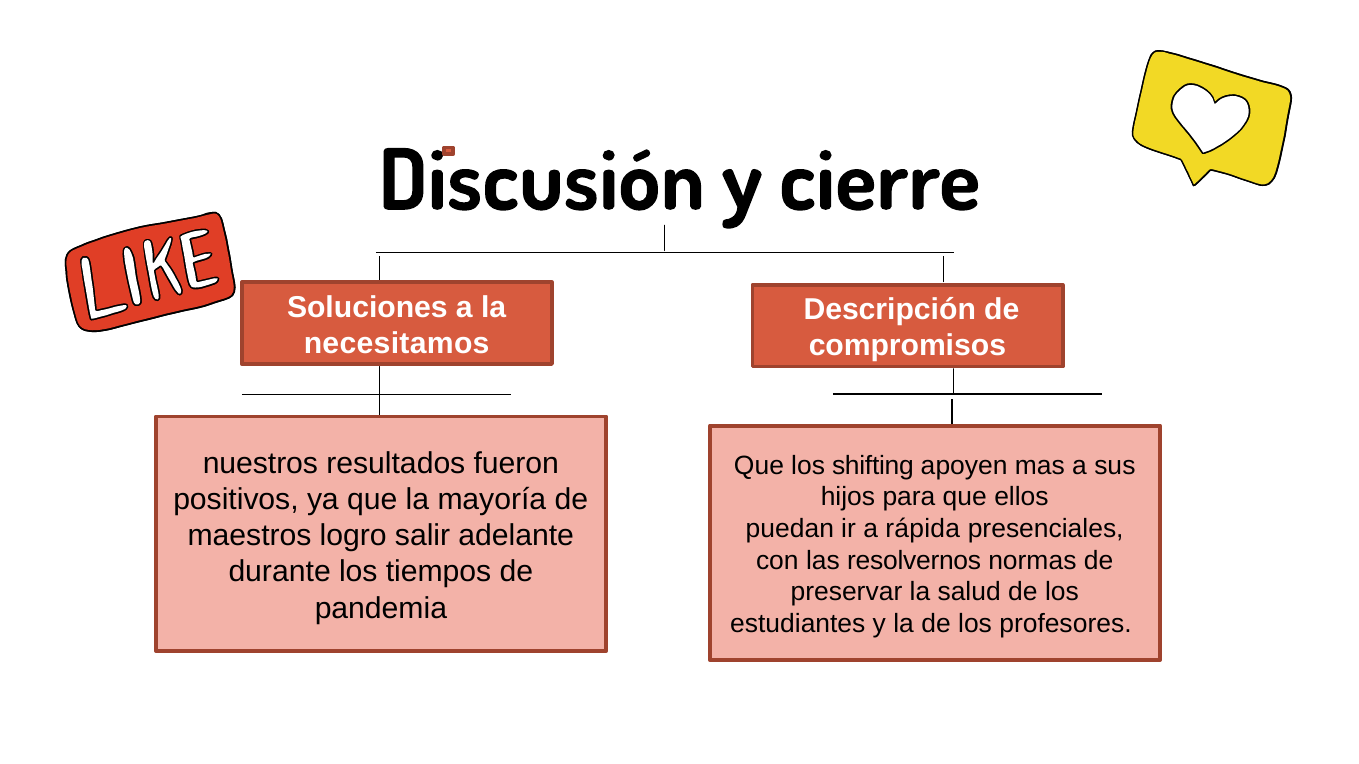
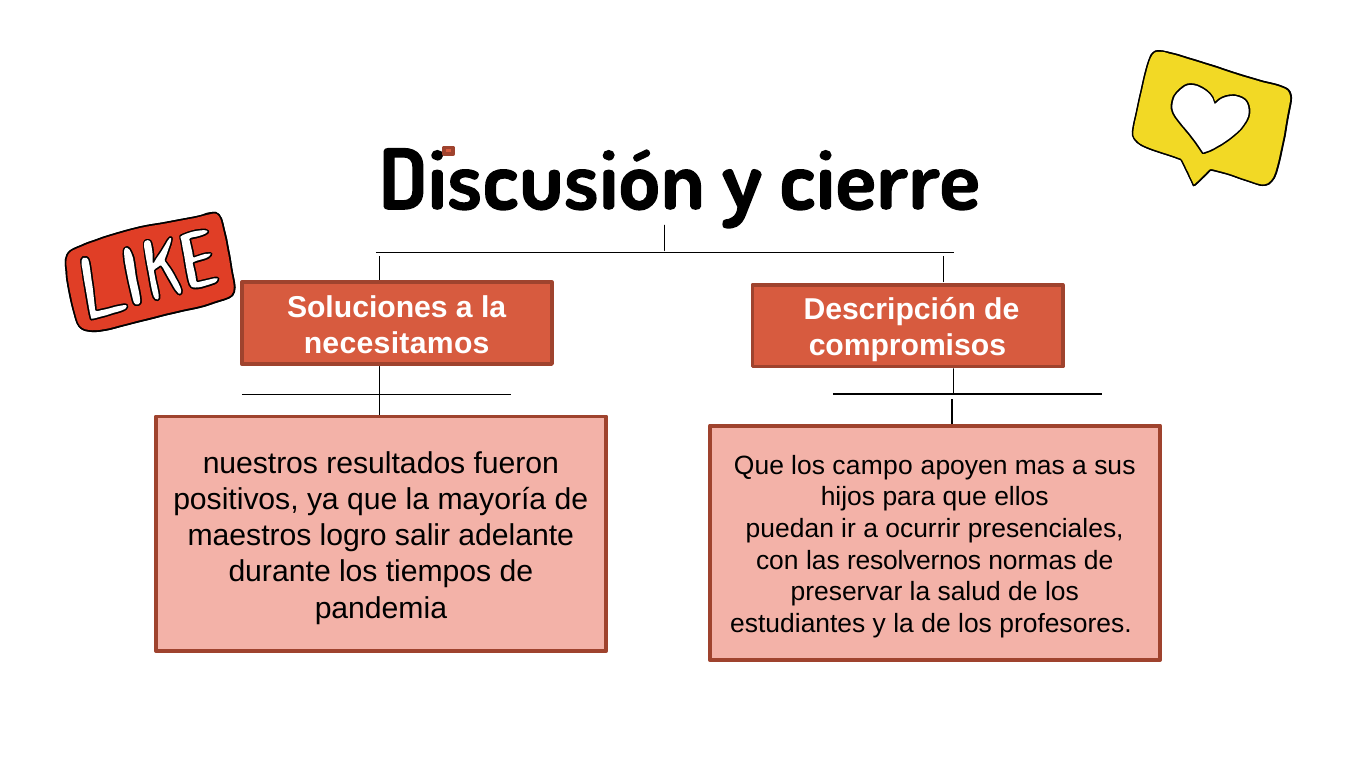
shifting: shifting -> campo
rápida: rápida -> ocurrir
